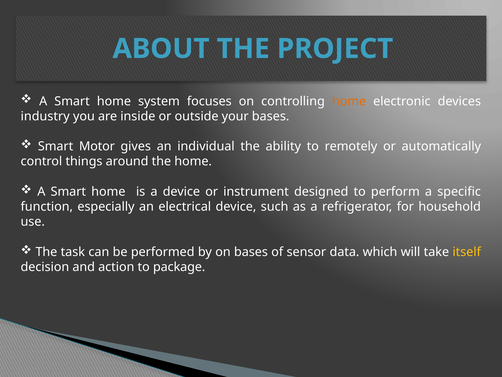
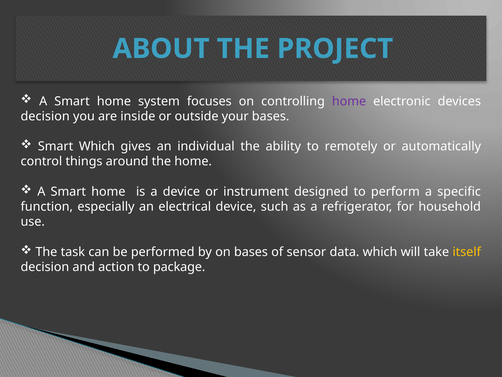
home at (349, 101) colour: orange -> purple
industry at (45, 116): industry -> decision
Smart Motor: Motor -> Which
